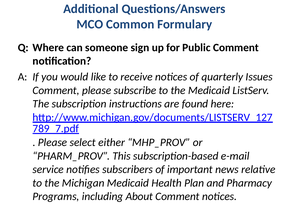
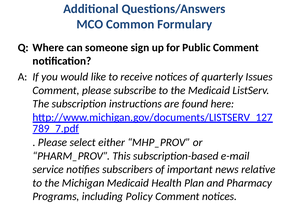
About: About -> Policy
